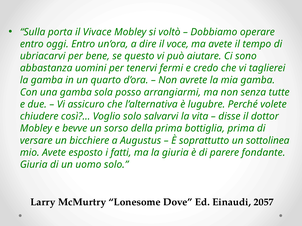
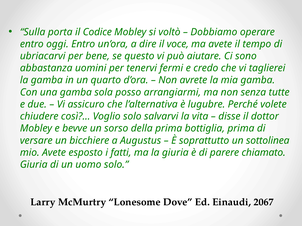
Vivace: Vivace -> Codice
fondante: fondante -> chiamato
2057: 2057 -> 2067
